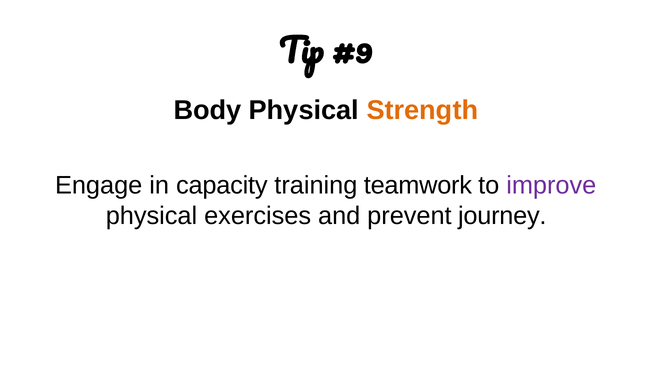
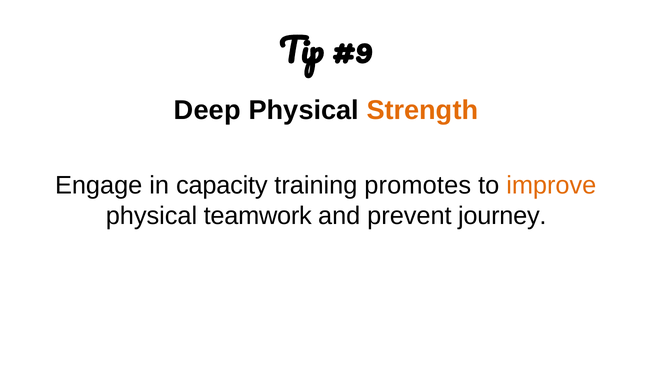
Body: Body -> Deep
teamwork: teamwork -> promotes
improve colour: purple -> orange
exercises: exercises -> teamwork
